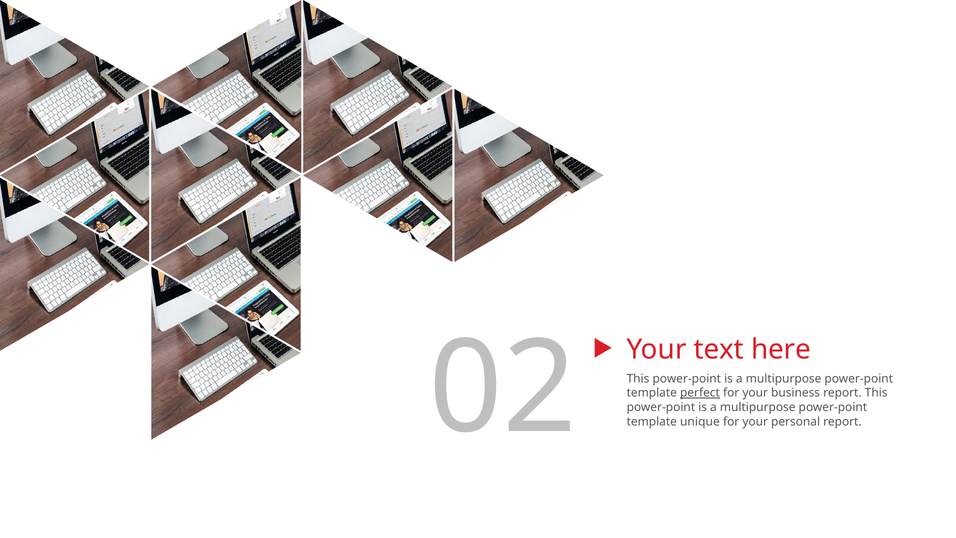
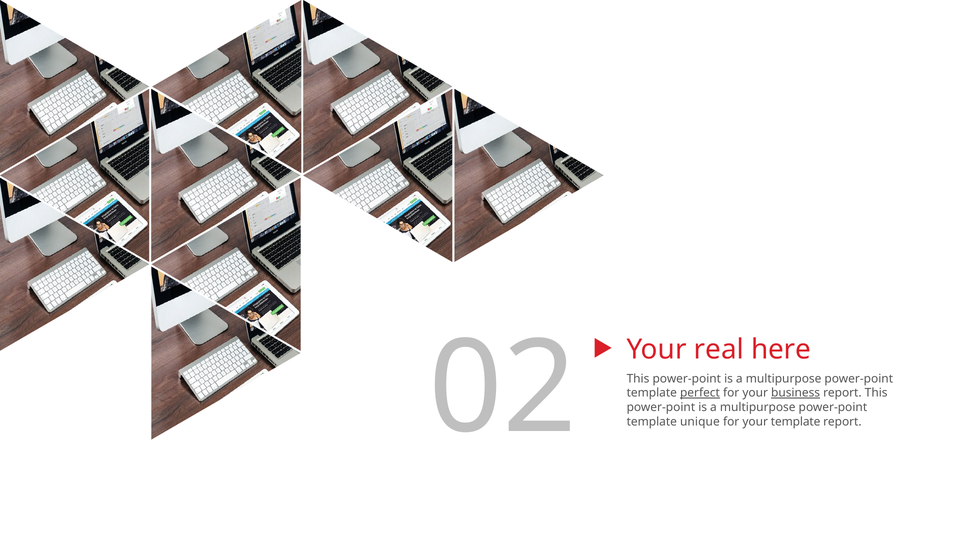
text: text -> real
business underline: none -> present
your personal: personal -> template
